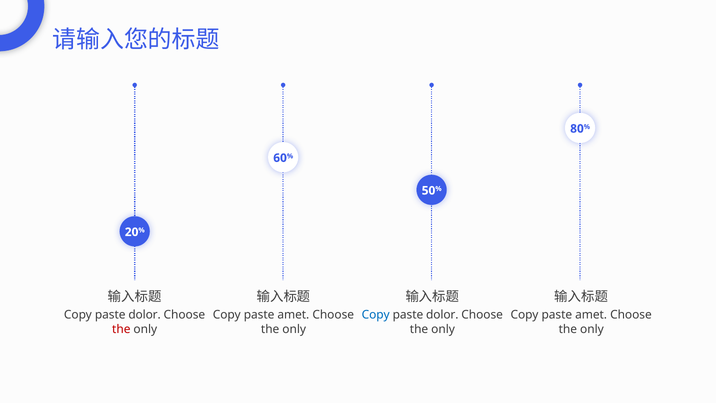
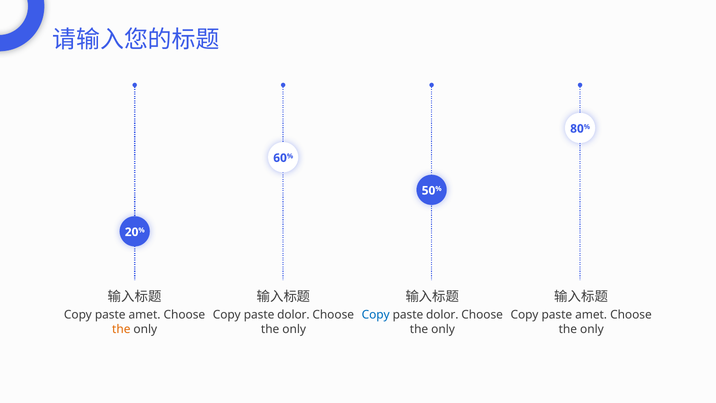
dolor at (145, 315): dolor -> amet
amet at (293, 315): amet -> dolor
the at (121, 329) colour: red -> orange
